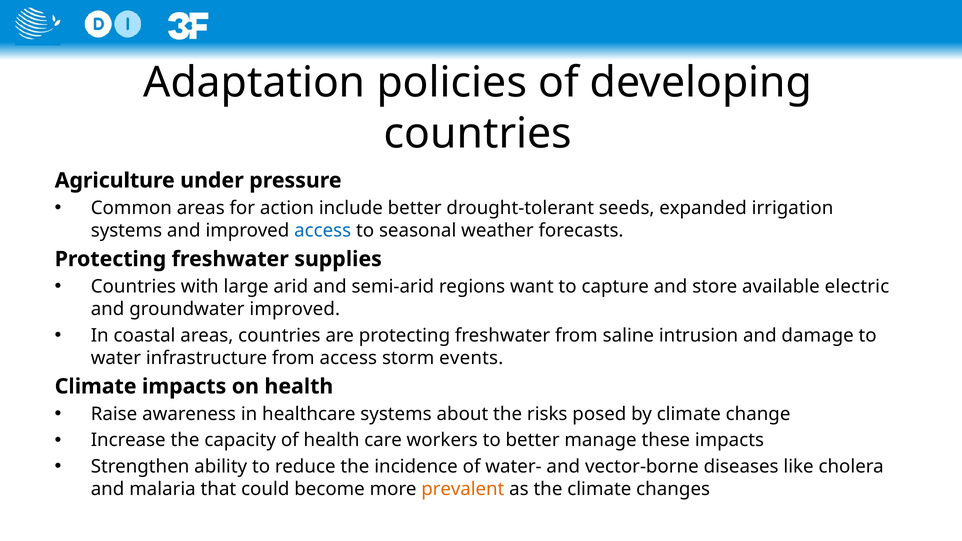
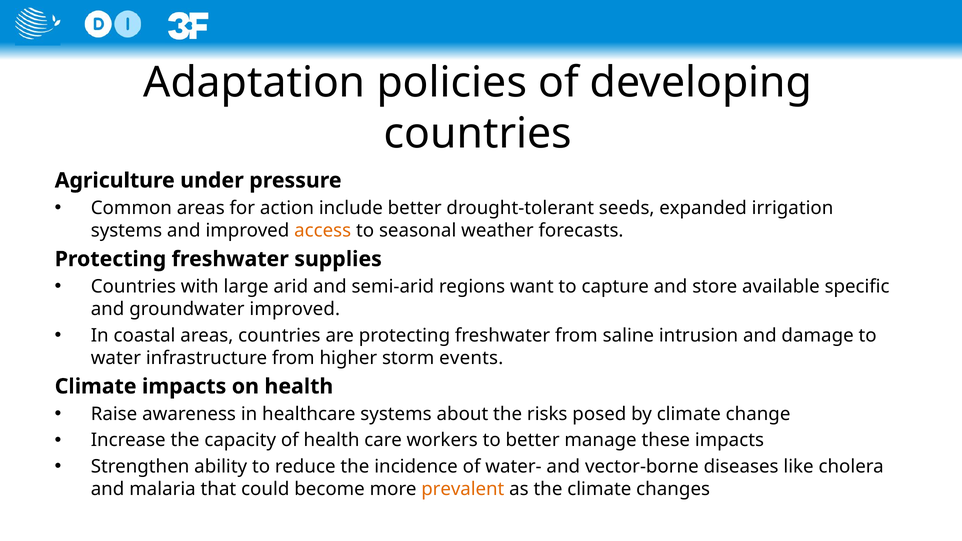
access at (323, 231) colour: blue -> orange
electric: electric -> specific
from access: access -> higher
